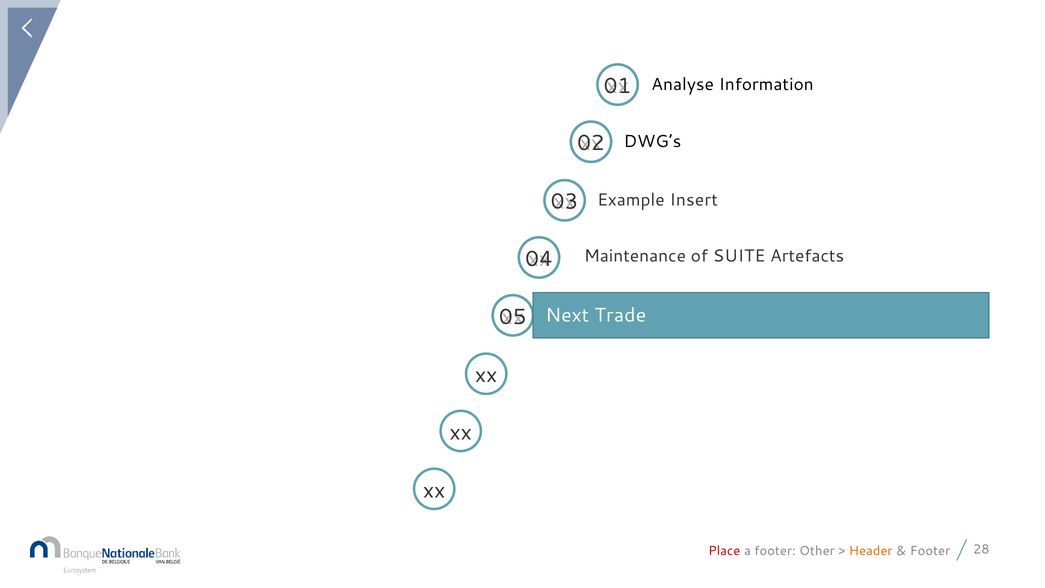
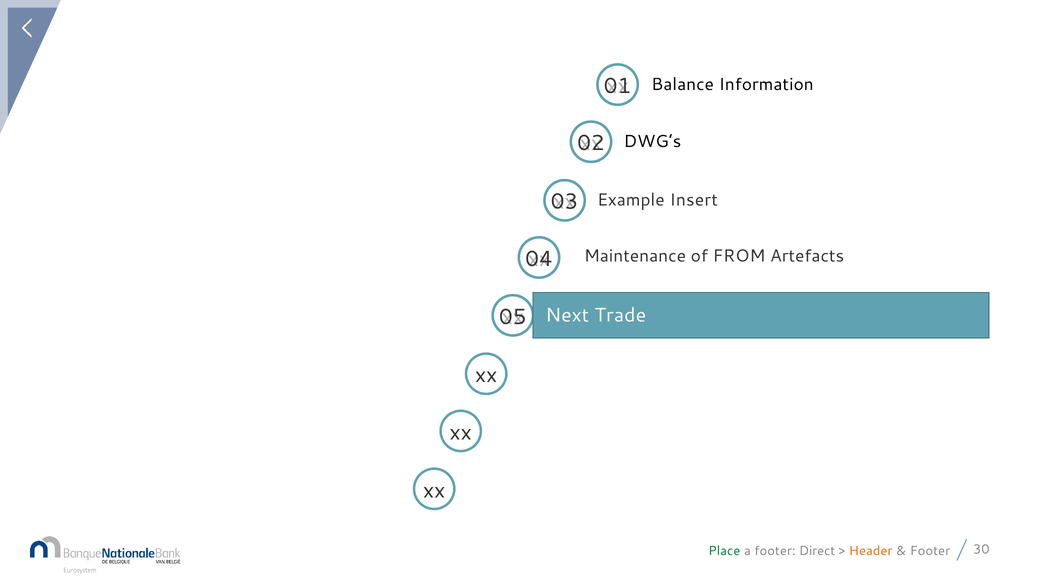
Analyse: Analyse -> Balance
SUITE: SUITE -> FROM
Place colour: red -> green
Other: Other -> Direct
28: 28 -> 30
